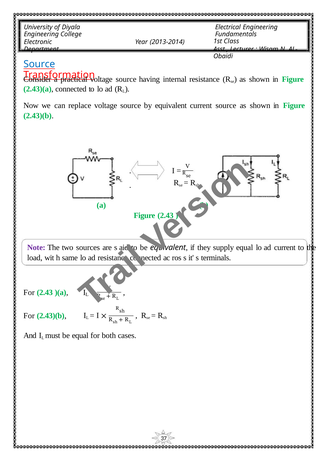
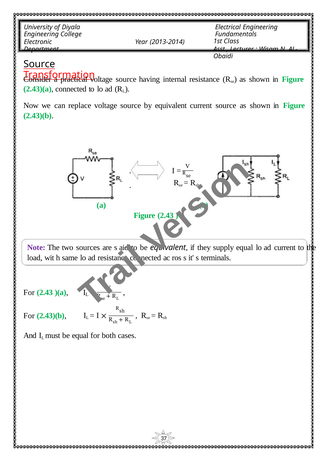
Source at (39, 64) colour: blue -> black
